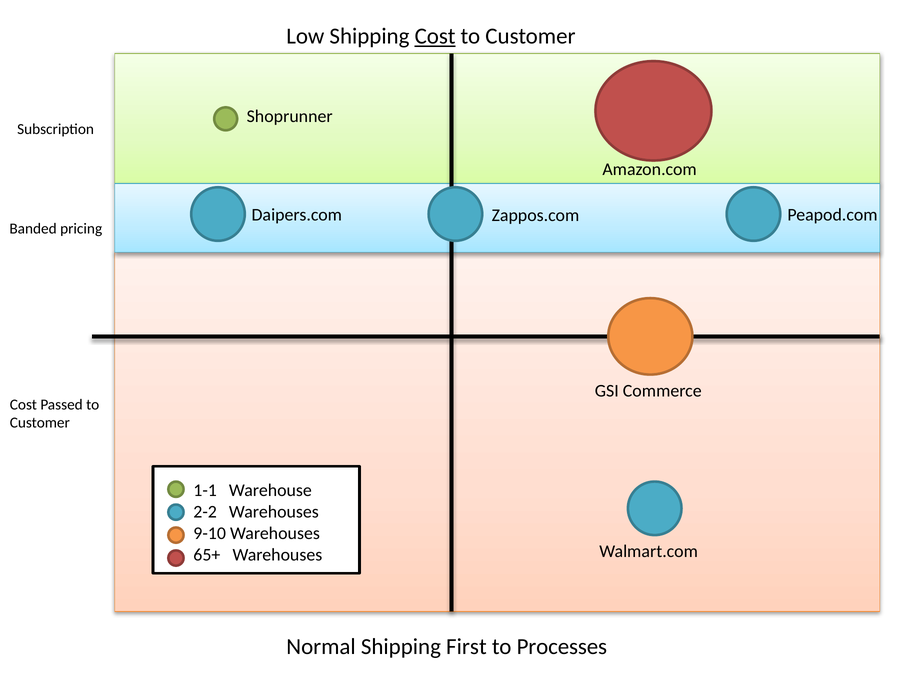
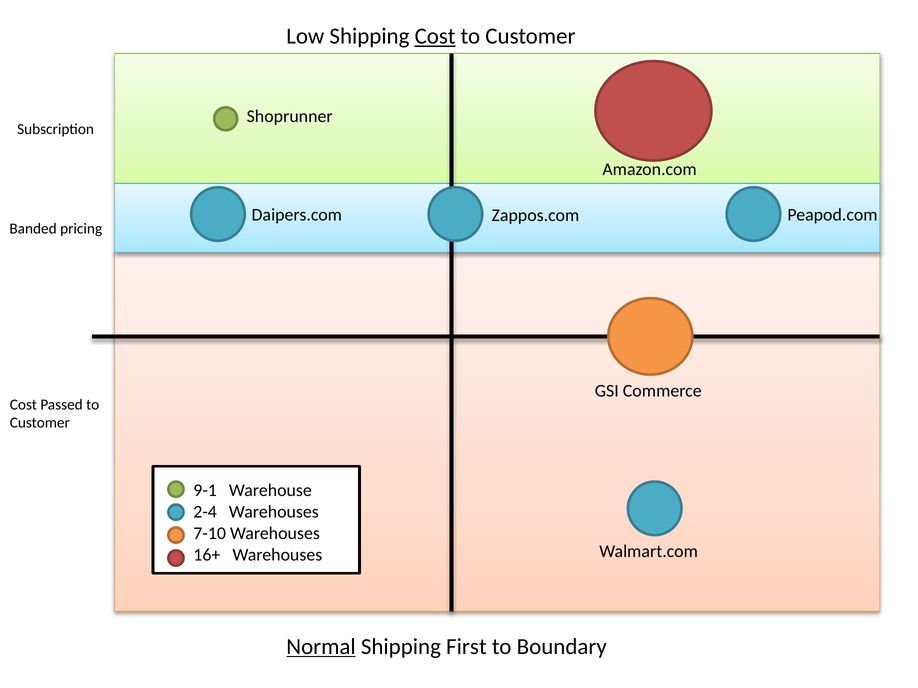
1-1: 1-1 -> 9-1
2-2: 2-2 -> 2-4
9-10: 9-10 -> 7-10
65+: 65+ -> 16+
Normal underline: none -> present
Processes: Processes -> Boundary
